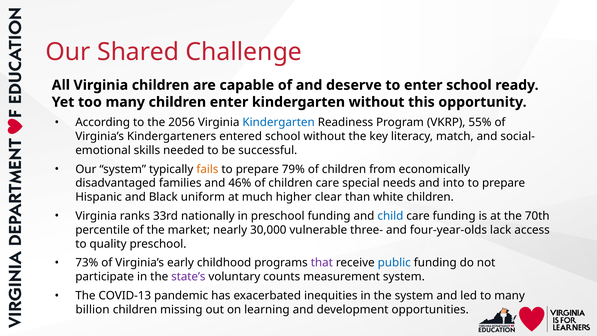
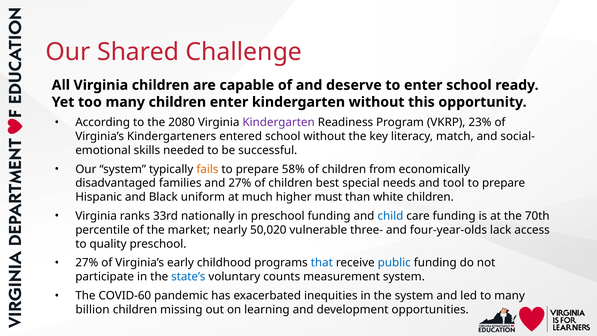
2056: 2056 -> 2080
Kindergarten at (279, 122) colour: blue -> purple
55%: 55% -> 23%
79%: 79% -> 58%
and 46%: 46% -> 27%
children care: care -> best
into: into -> tool
clear: clear -> must
30,000: 30,000 -> 50,020
73% at (87, 263): 73% -> 27%
that colour: purple -> blue
state’s colour: purple -> blue
COVID-13: COVID-13 -> COVID-60
